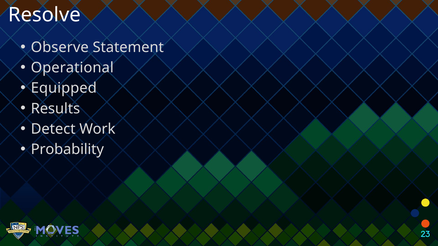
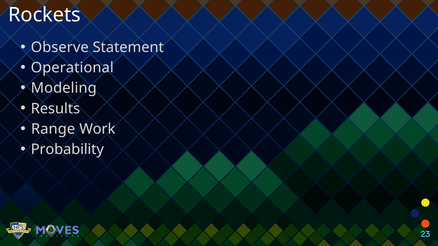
Resolve: Resolve -> Rockets
Equipped: Equipped -> Modeling
Detect: Detect -> Range
